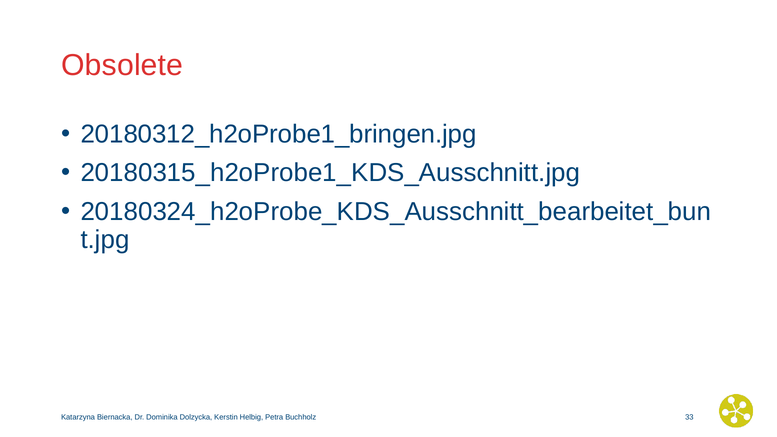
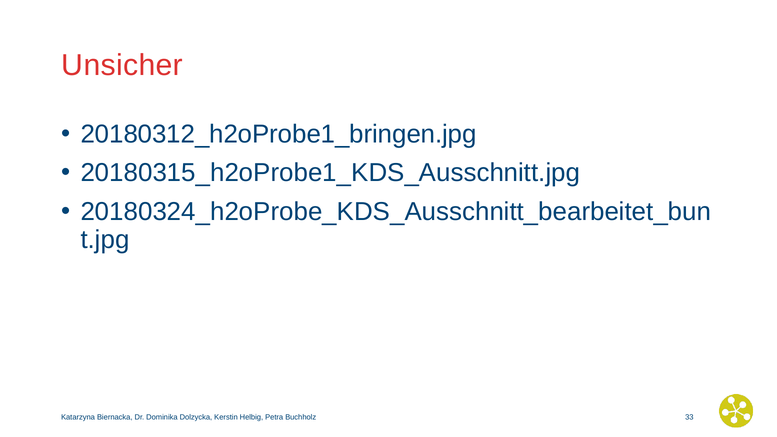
Obsolete: Obsolete -> Unsicher
